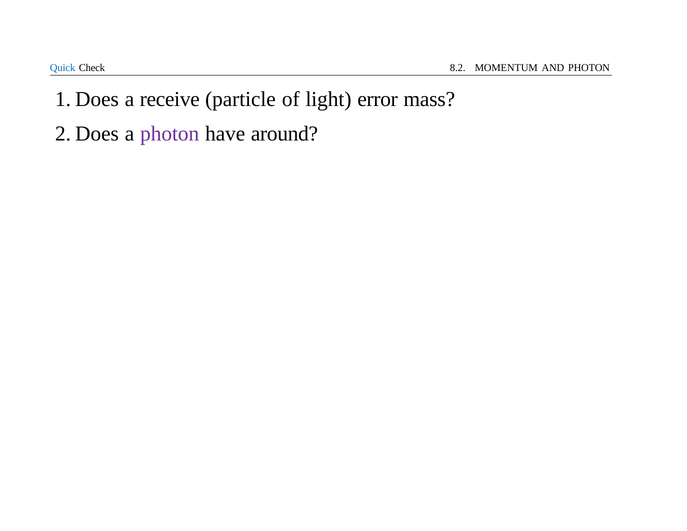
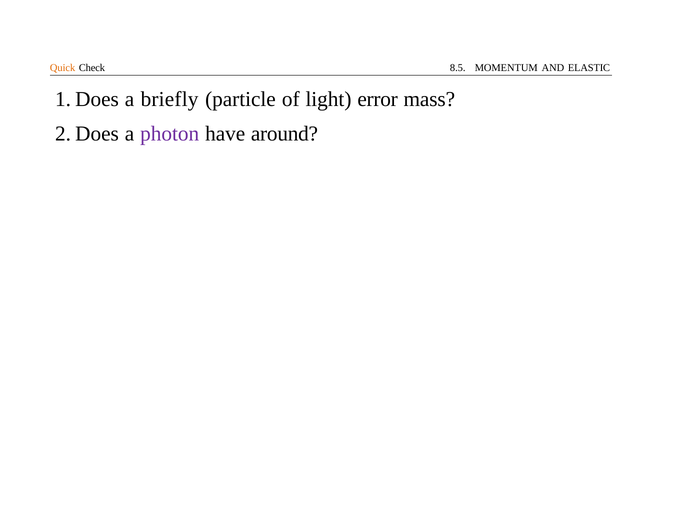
Quick colour: blue -> orange
8.2: 8.2 -> 8.5
AND PHOTON: PHOTON -> ELASTIC
receive: receive -> briefly
